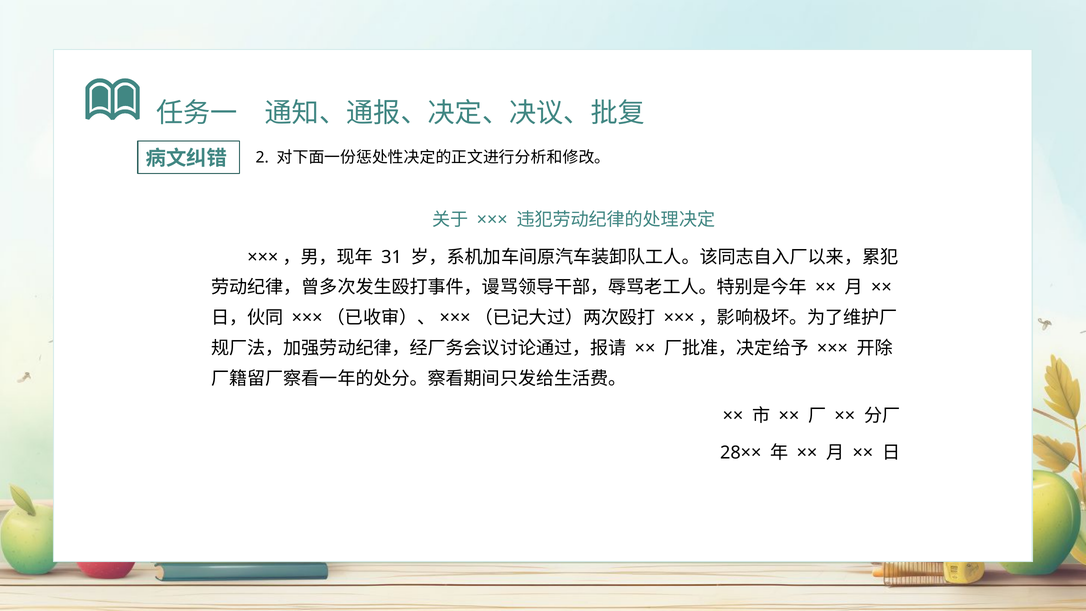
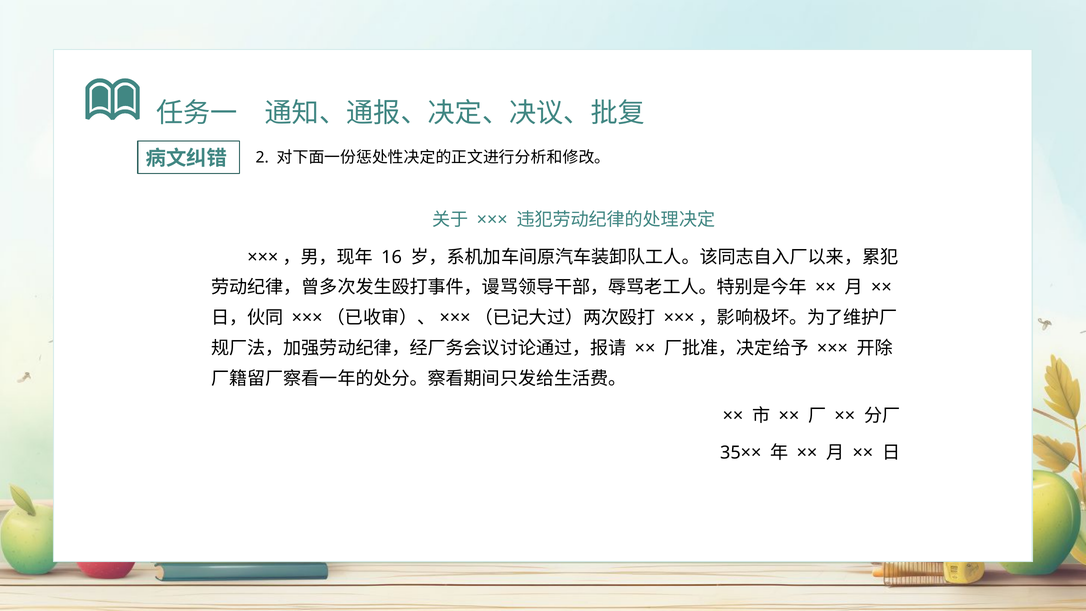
31: 31 -> 16
28××: 28×× -> 35××
